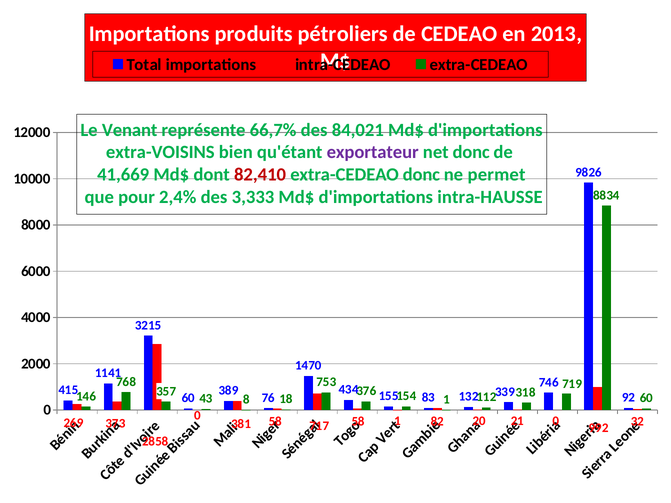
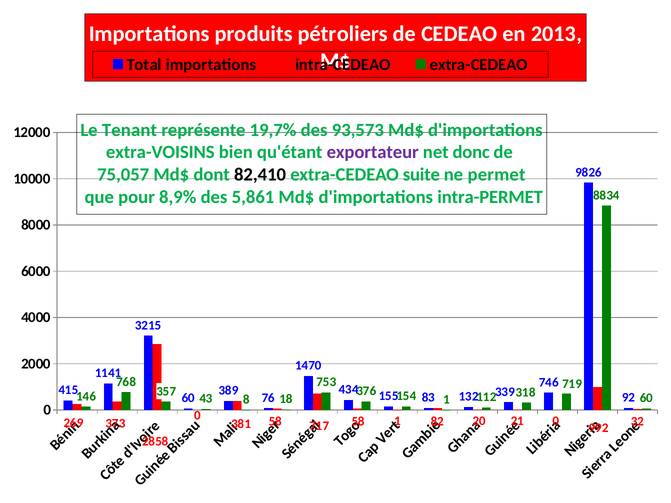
Venant: Venant -> Tenant
66,7%: 66,7% -> 19,7%
84,021: 84,021 -> 93,573
41,669: 41,669 -> 75,057
82,410 colour: red -> black
extra-CEDEAO donc: donc -> suite
2,4%: 2,4% -> 8,9%
3,333: 3,333 -> 5,861
intra-HAUSSE: intra-HAUSSE -> intra-PERMET
